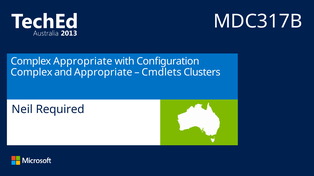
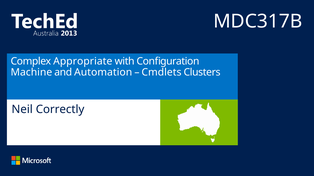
Complex at (31, 73): Complex -> Machine
and Appropriate: Appropriate -> Automation
Required: Required -> Correctly
